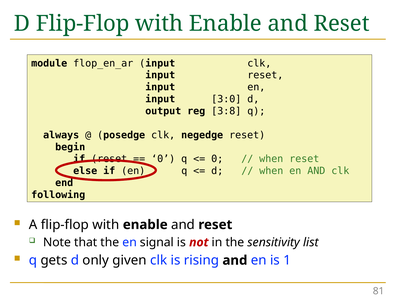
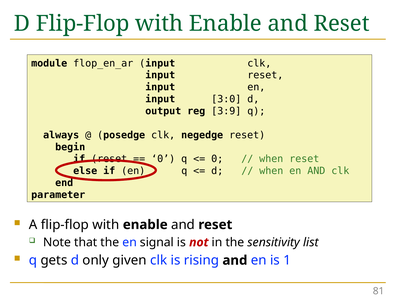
3:8: 3:8 -> 3:9
following: following -> parameter
